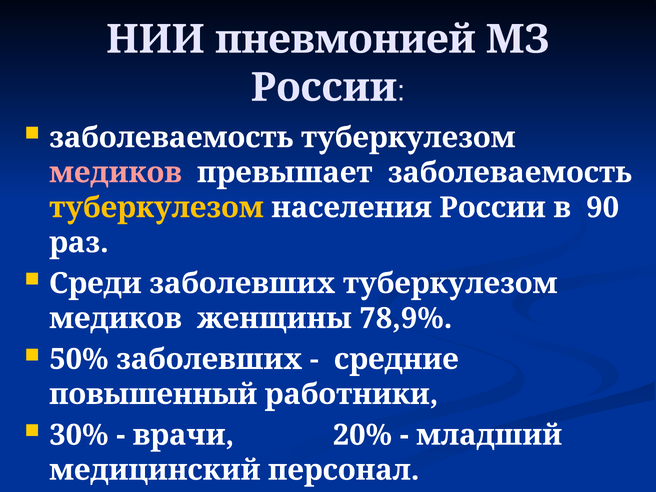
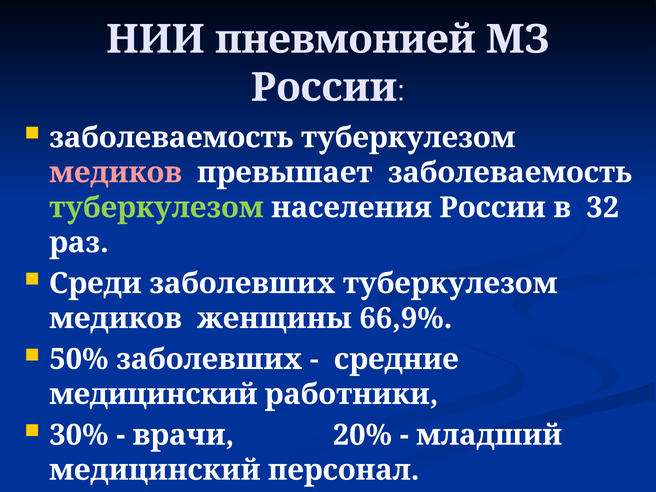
туберкулезом at (156, 208) colour: yellow -> light green
90: 90 -> 32
78,9%: 78,9% -> 66,9%
повышенный at (153, 394): повышенный -> медицинский
